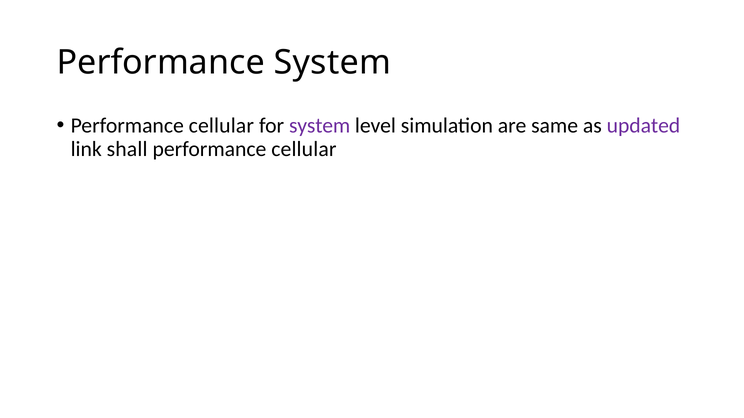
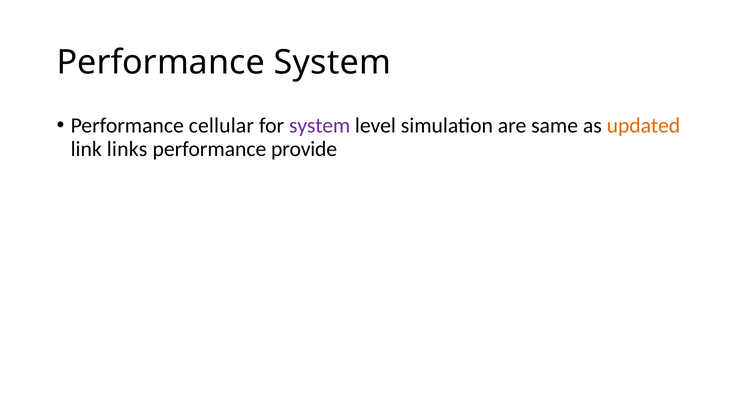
updated colour: purple -> orange
shall: shall -> links
cellular at (304, 149): cellular -> provide
